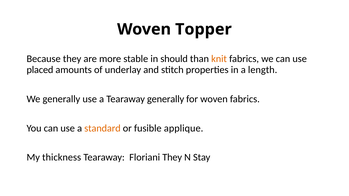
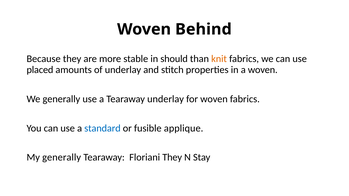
Topper: Topper -> Behind
a length: length -> woven
Tearaway generally: generally -> underlay
standard colour: orange -> blue
My thickness: thickness -> generally
